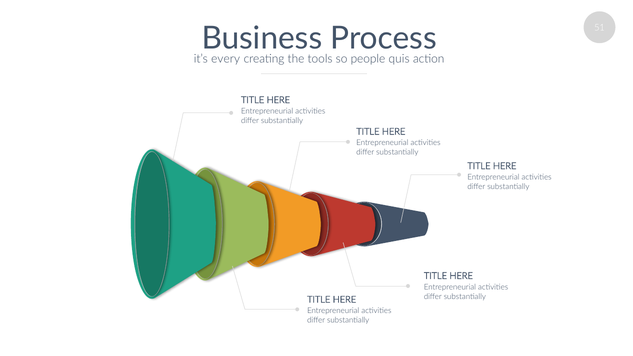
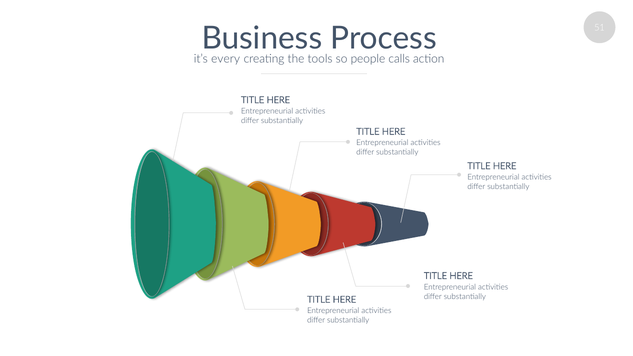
quis: quis -> calls
